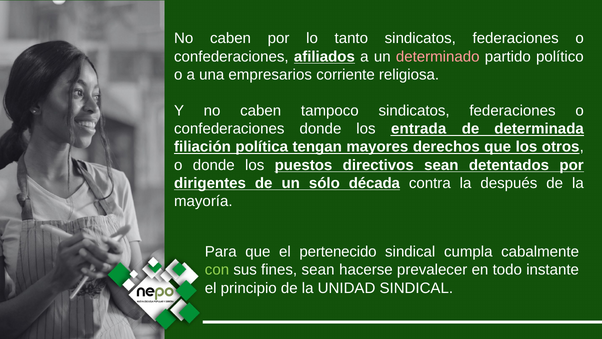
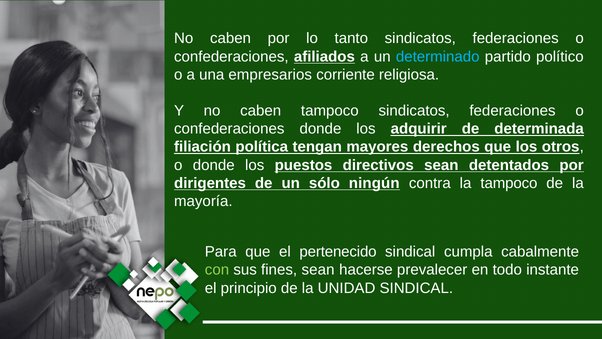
determinado colour: pink -> light blue
entrada: entrada -> adquirir
década: década -> ningún
la después: después -> tampoco
